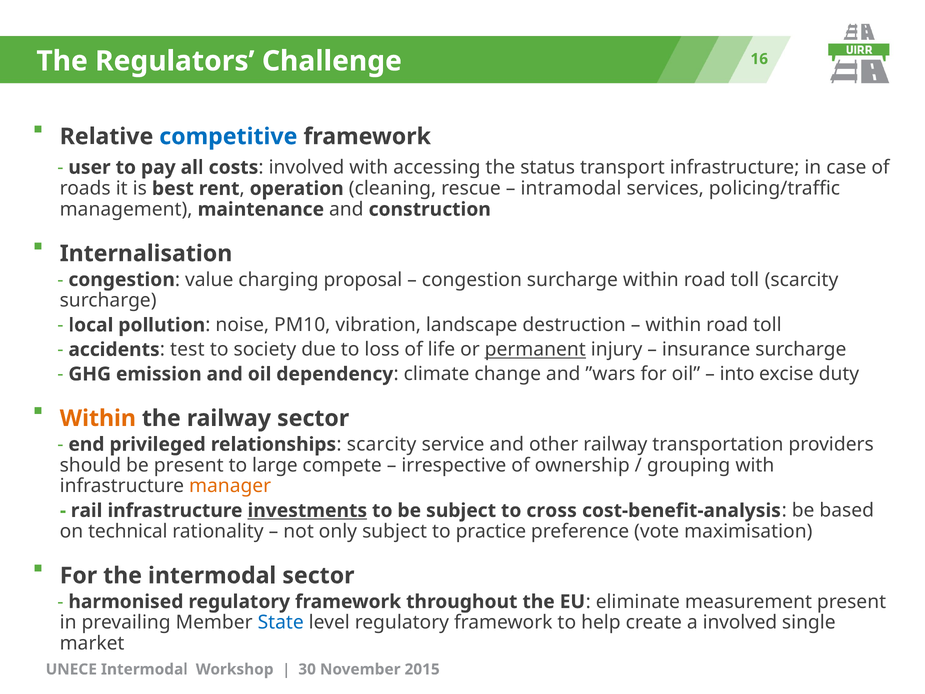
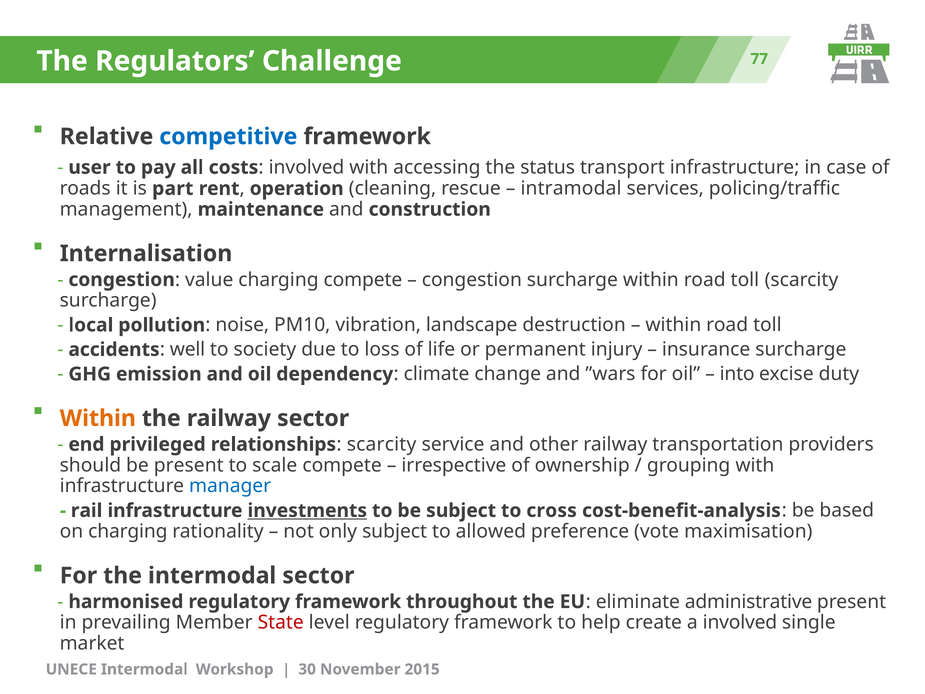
16: 16 -> 77
best: best -> part
charging proposal: proposal -> compete
test: test -> well
permanent underline: present -> none
large: large -> scale
manager colour: orange -> blue
on technical: technical -> charging
practice: practice -> allowed
measurement: measurement -> administrative
State colour: blue -> red
